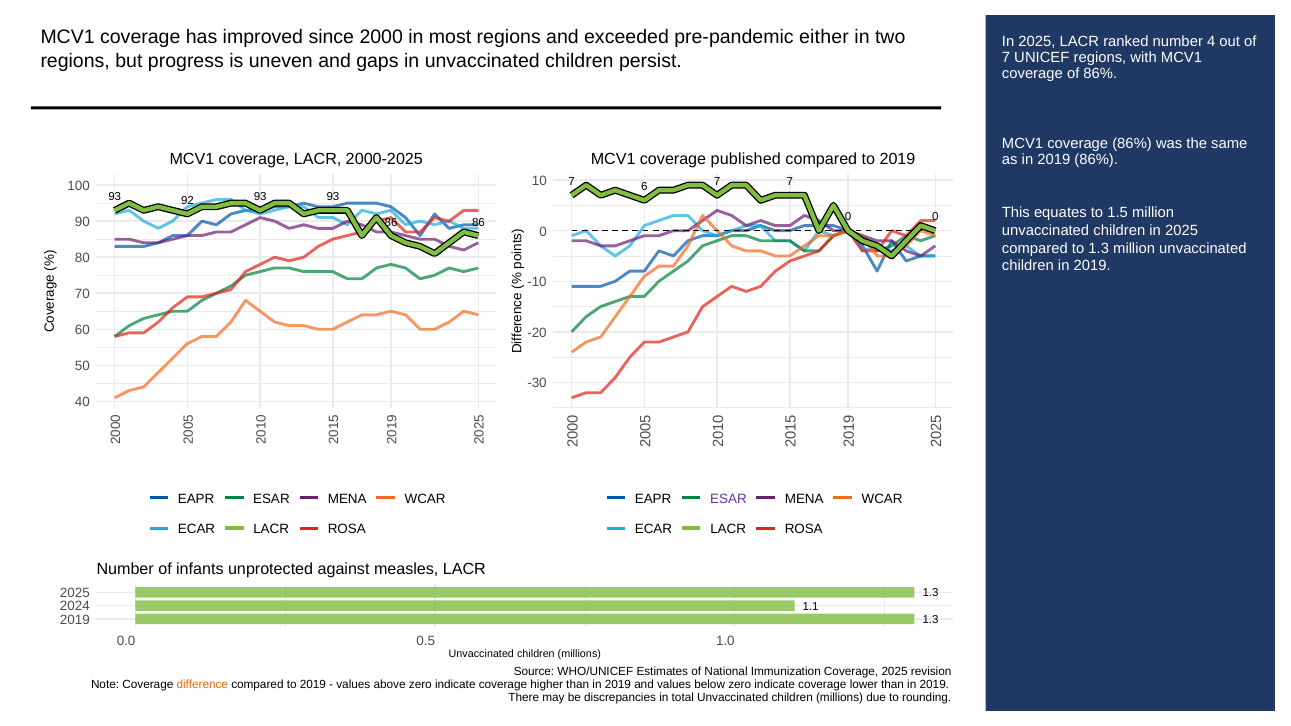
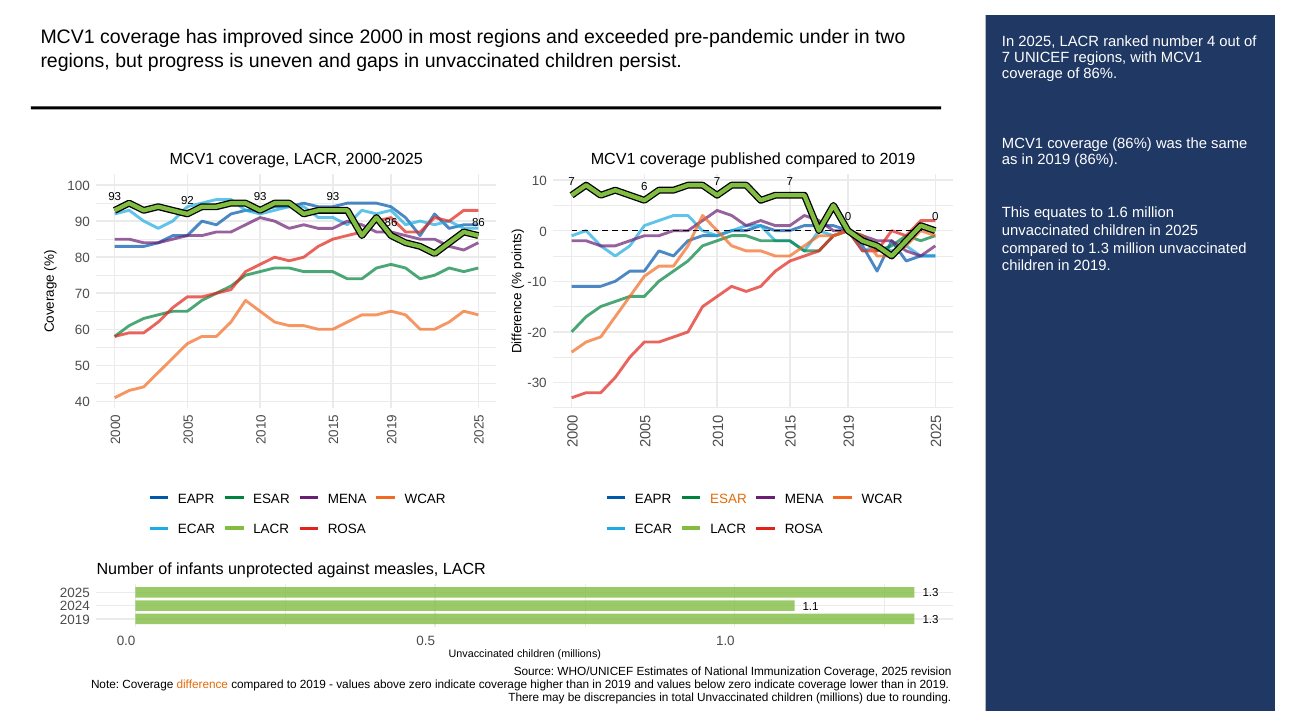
either: either -> under
1.5: 1.5 -> 1.6
ESAR at (728, 499) colour: purple -> orange
